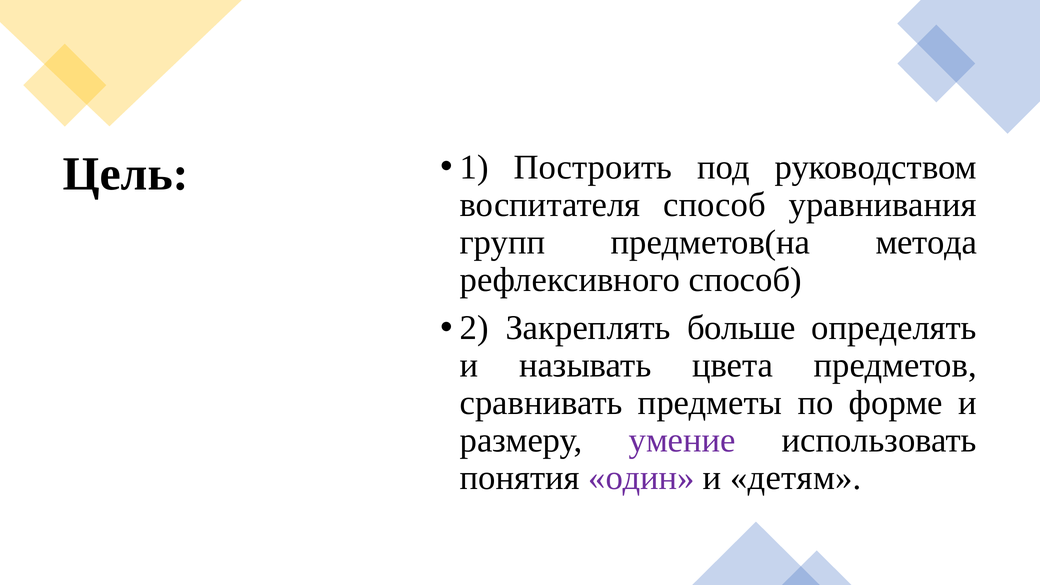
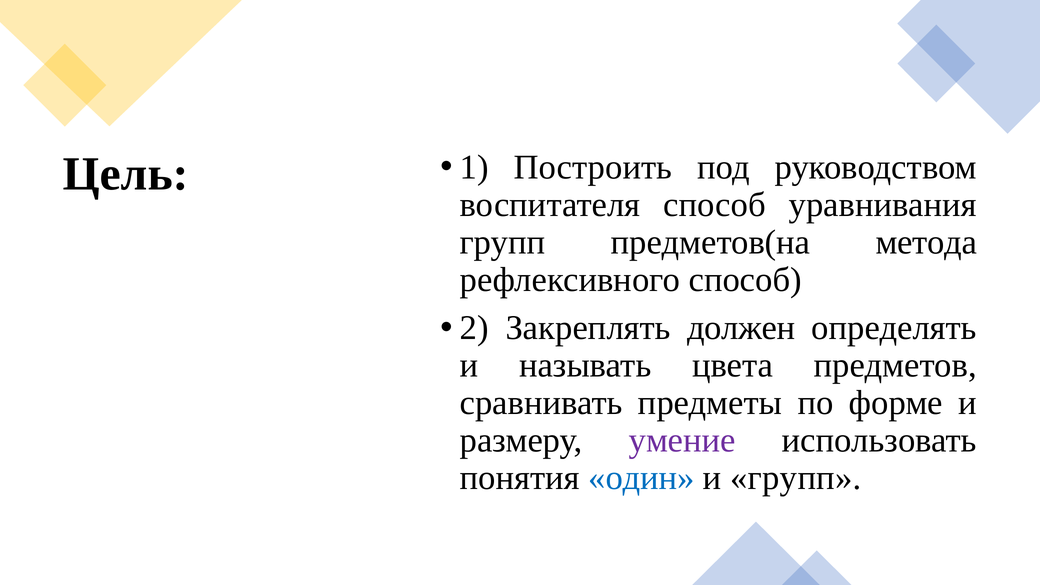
больше: больше -> должен
один colour: purple -> blue
и детям: детям -> групп
